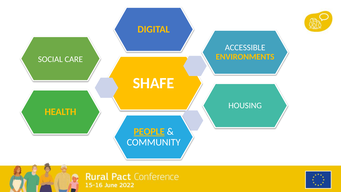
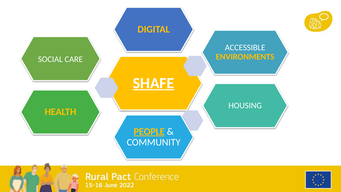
SHAFE underline: none -> present
